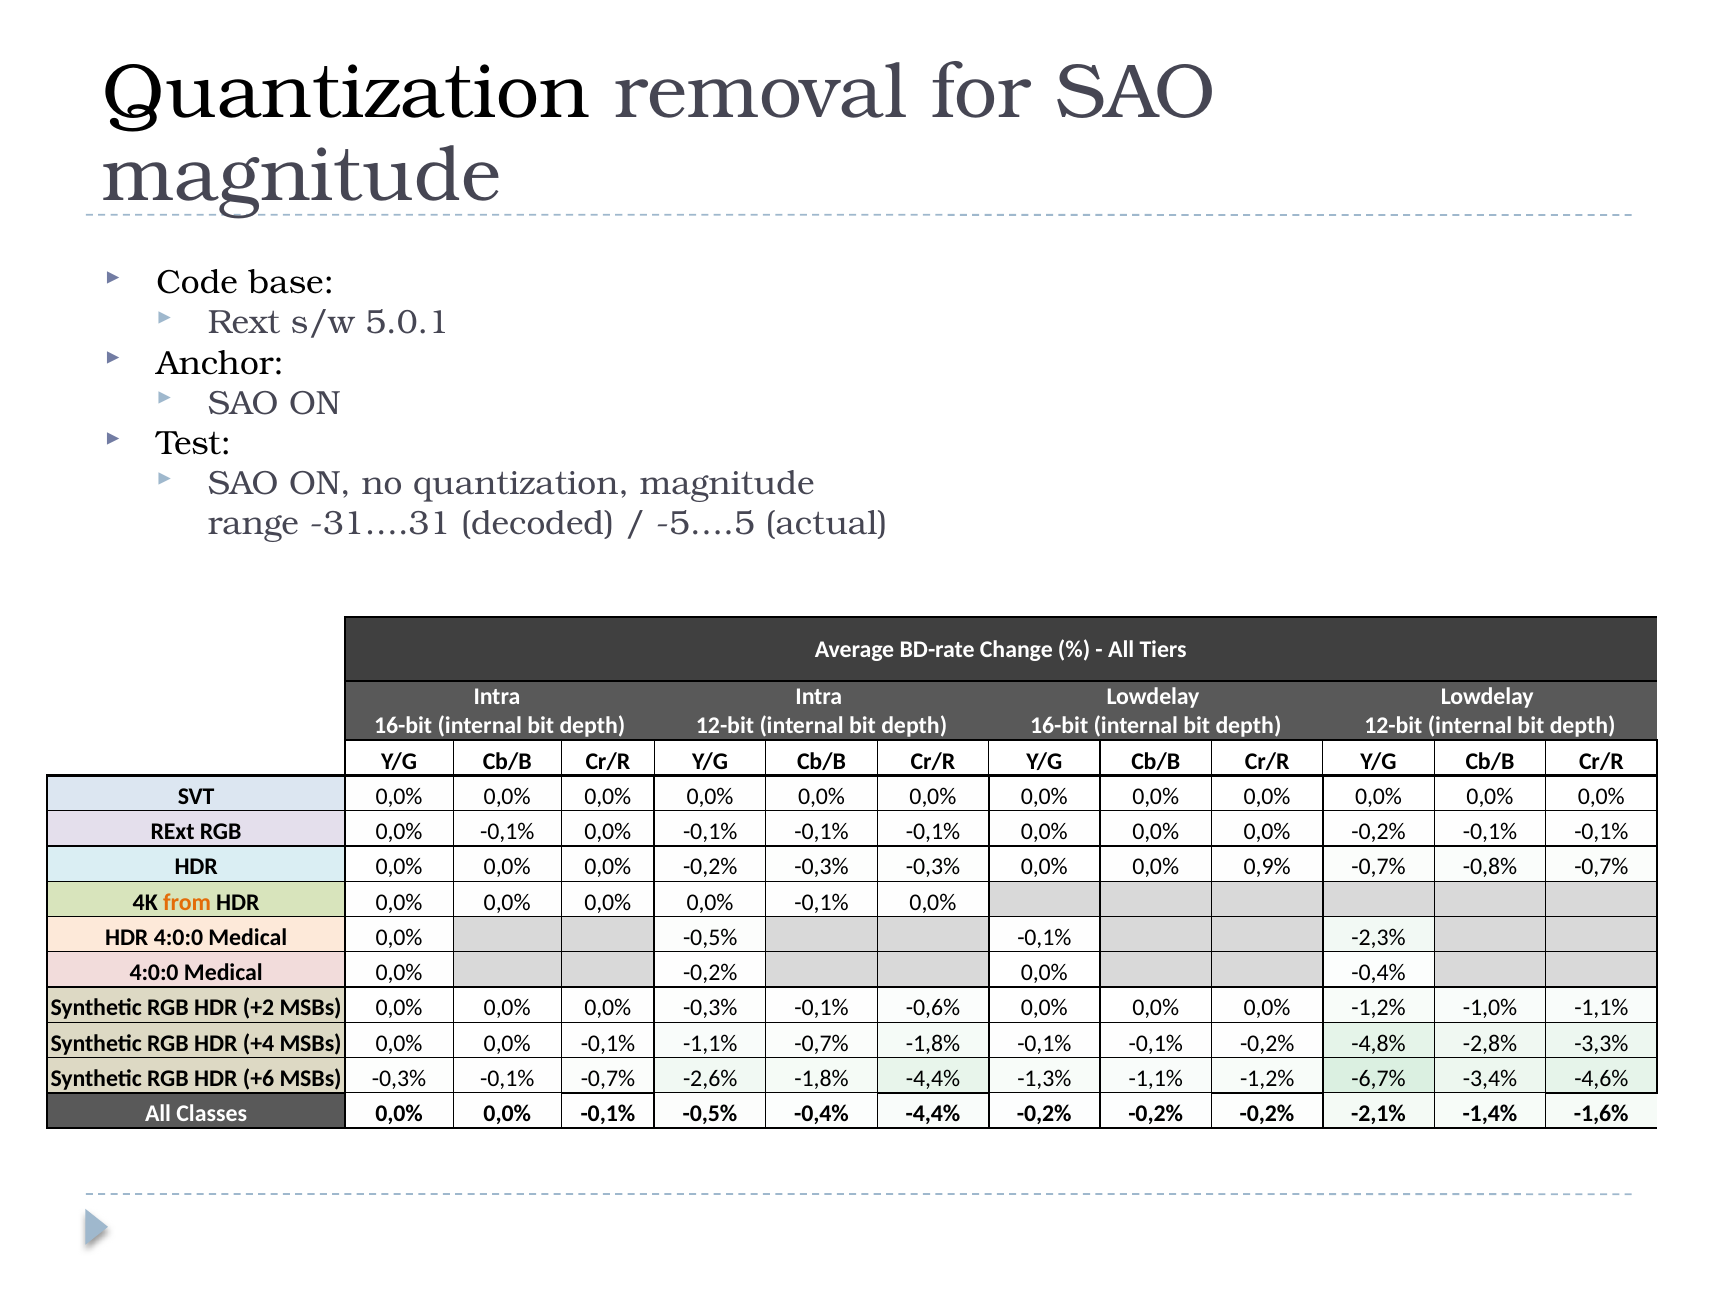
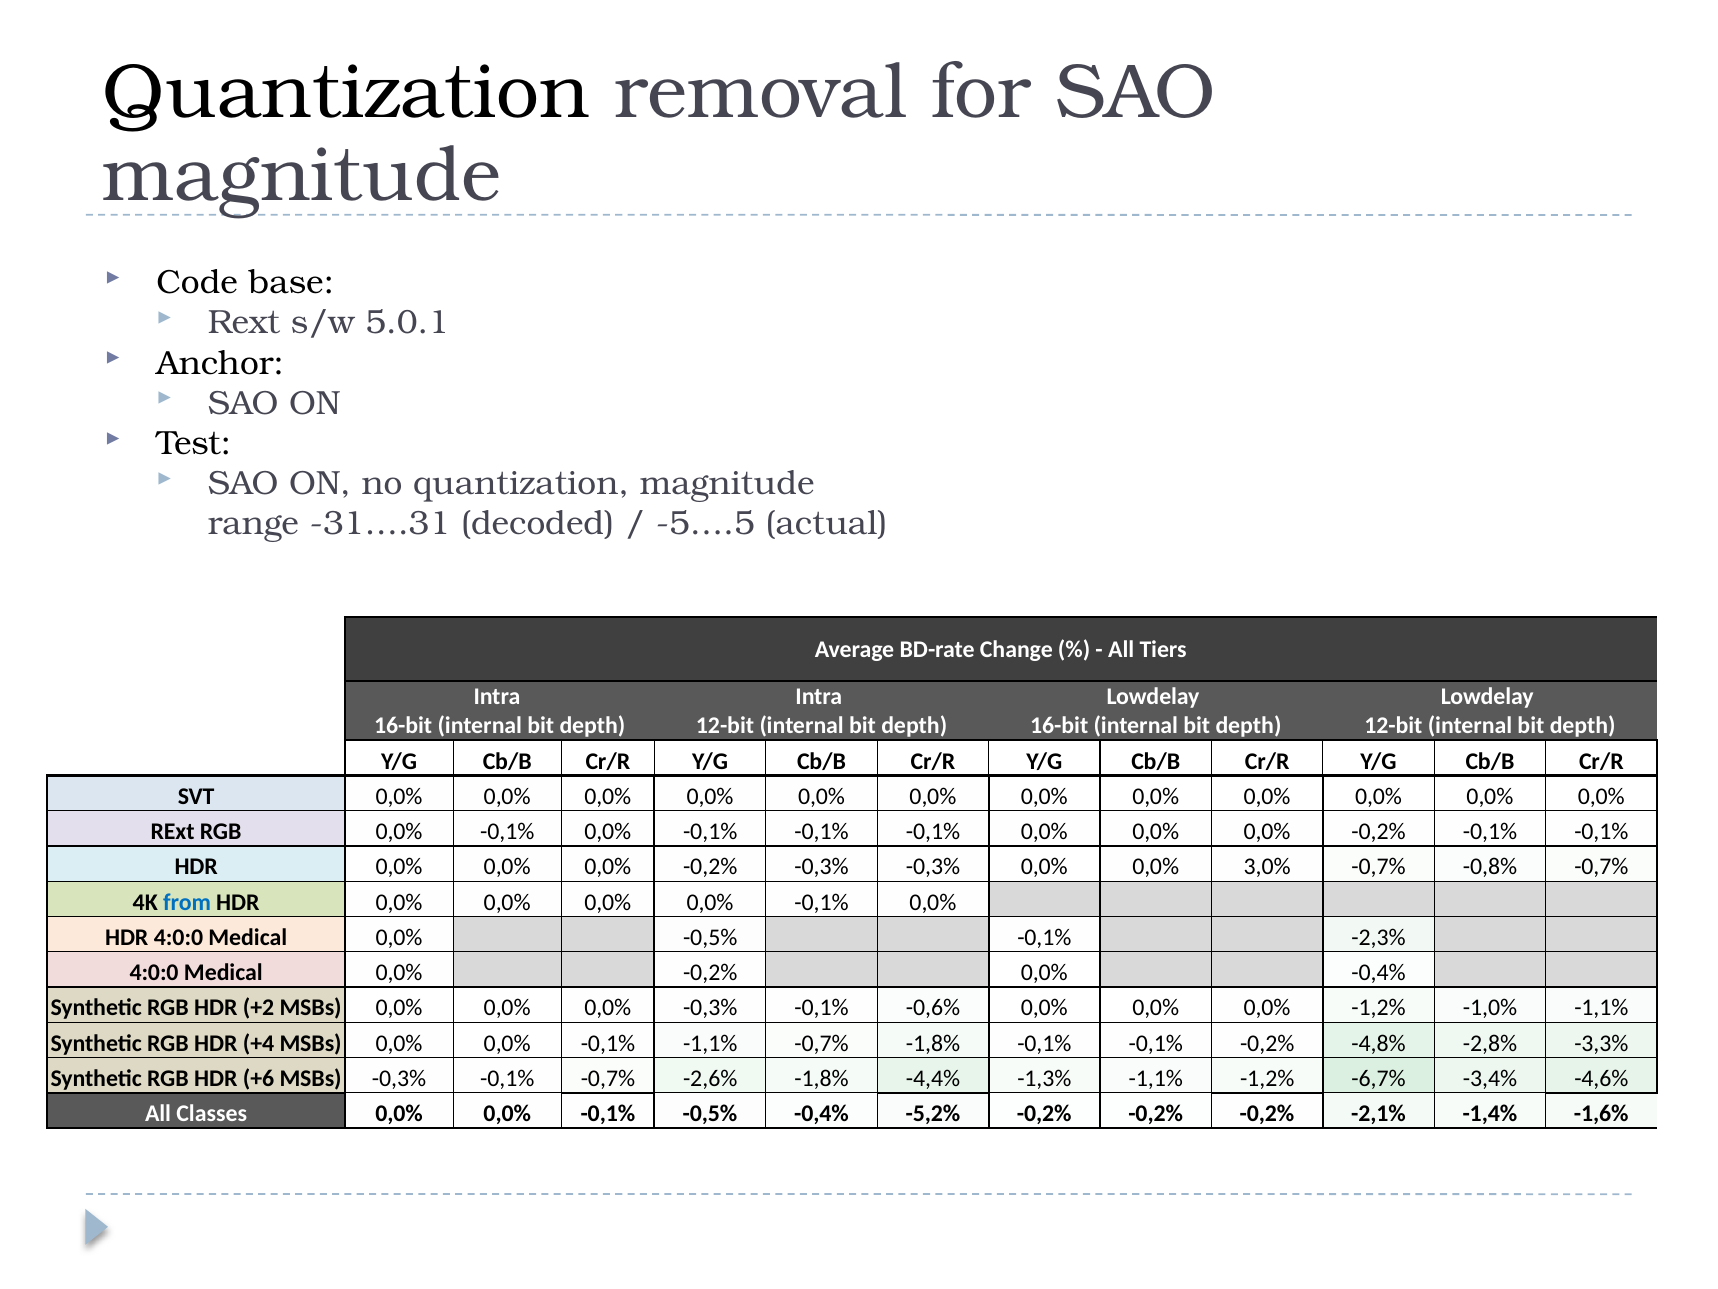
0,9%: 0,9% -> 3,0%
from colour: orange -> blue
-0,4% -4,4%: -4,4% -> -5,2%
